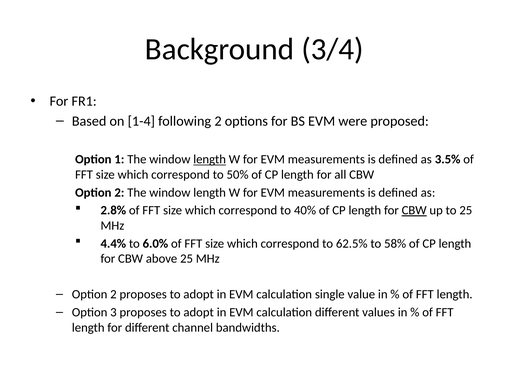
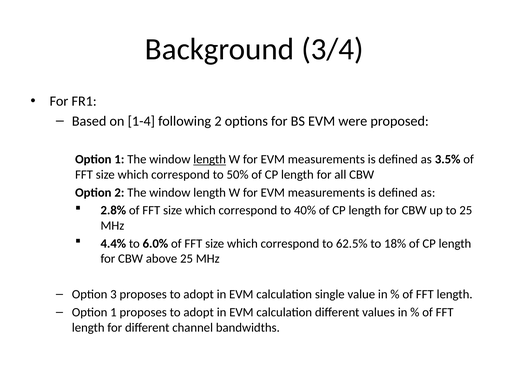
CBW at (414, 210) underline: present -> none
58%: 58% -> 18%
2 at (113, 294): 2 -> 3
3 at (113, 312): 3 -> 1
